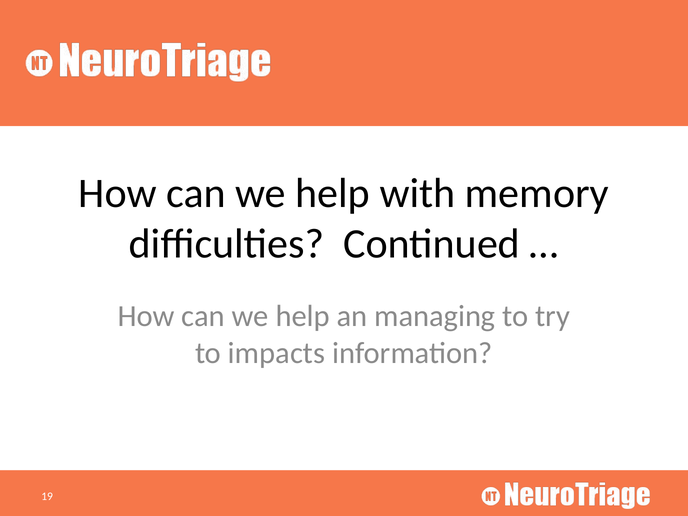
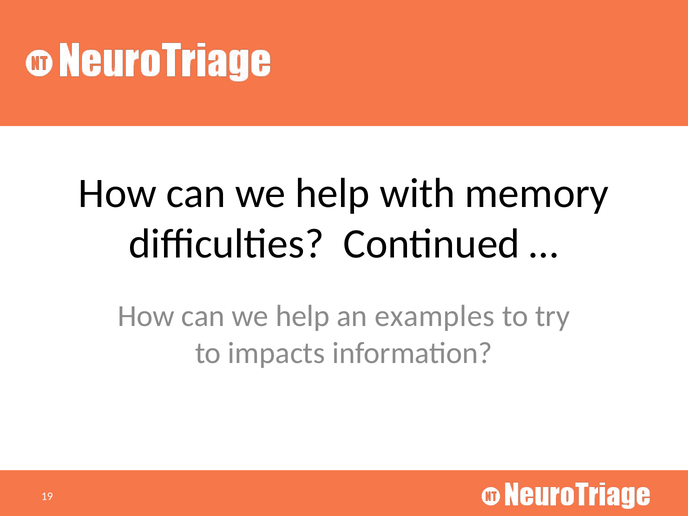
managing: managing -> examples
